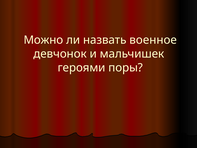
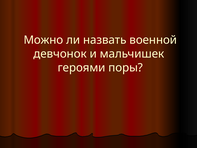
военное: военное -> военной
